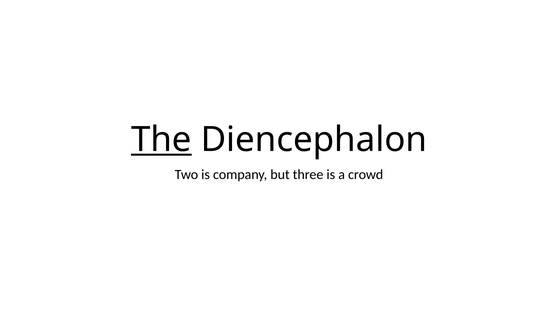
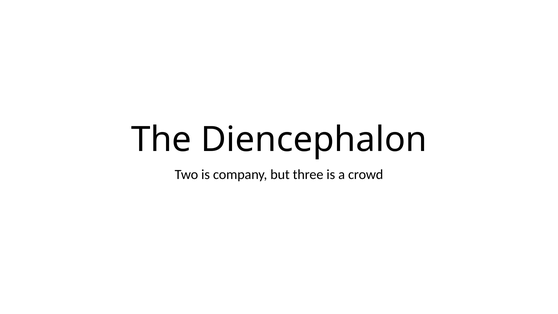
The underline: present -> none
